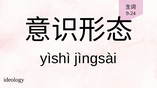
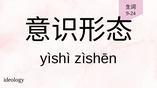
jìngsài: jìngsài -> zìshēn
